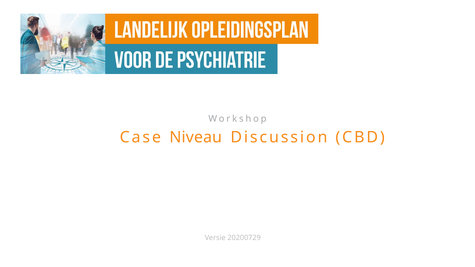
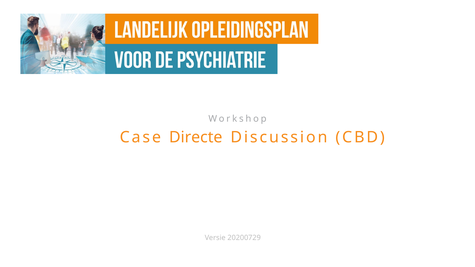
Niveau: Niveau -> Directe
